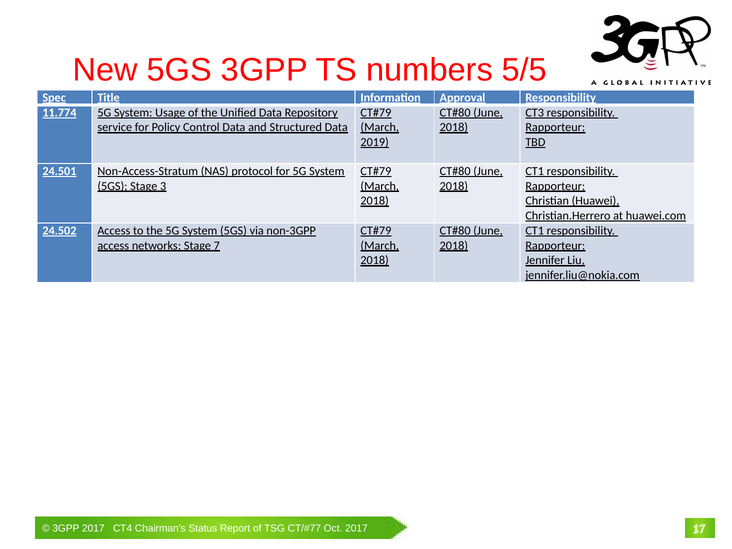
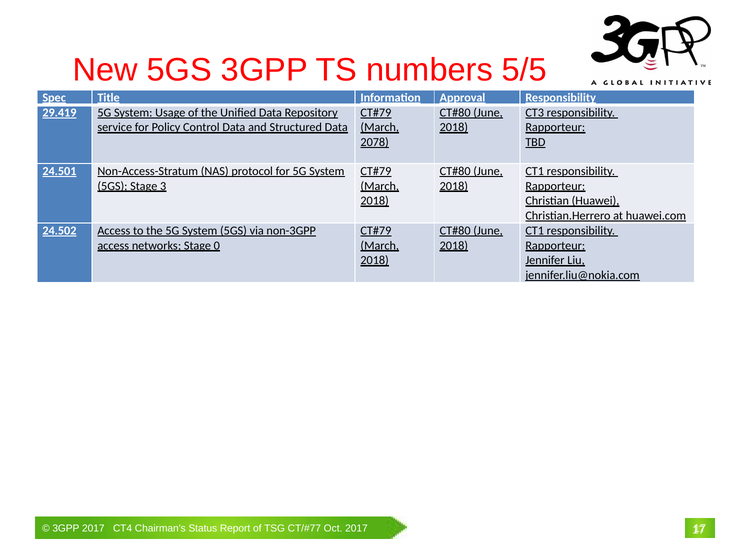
11.774: 11.774 -> 29.419
2019: 2019 -> 2078
7: 7 -> 0
